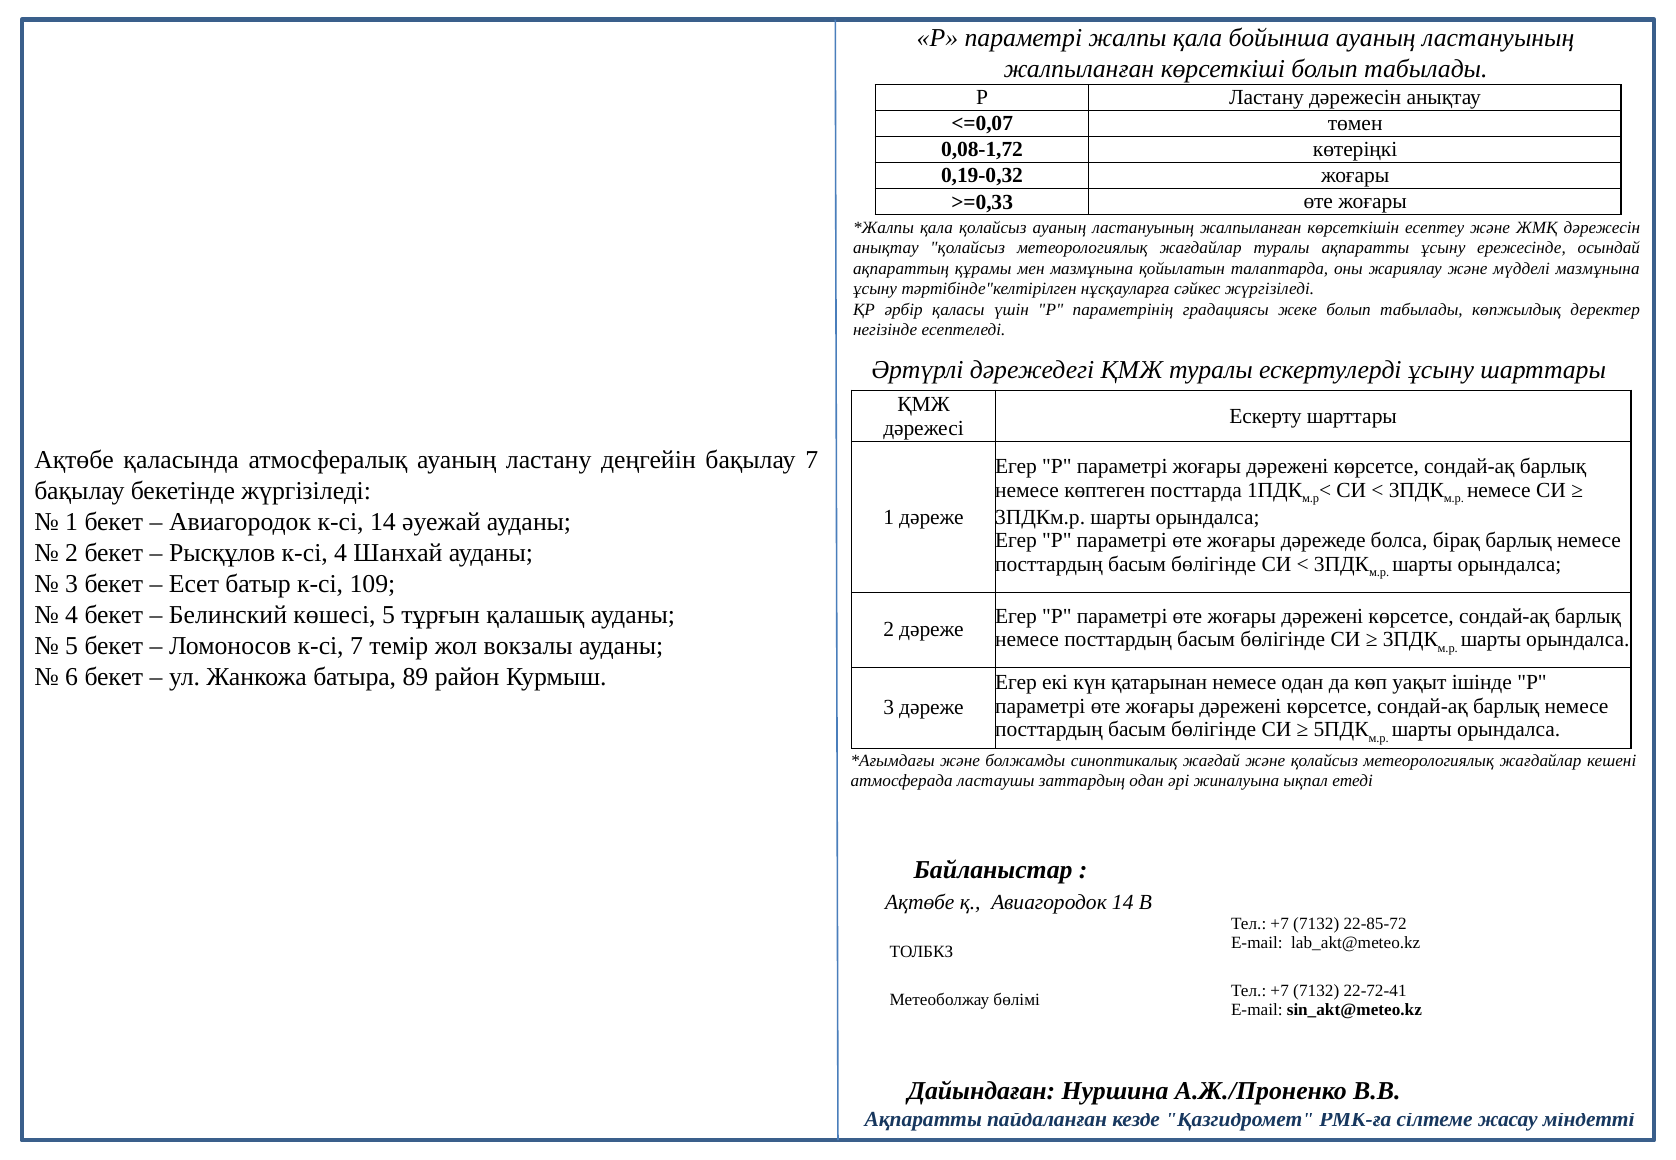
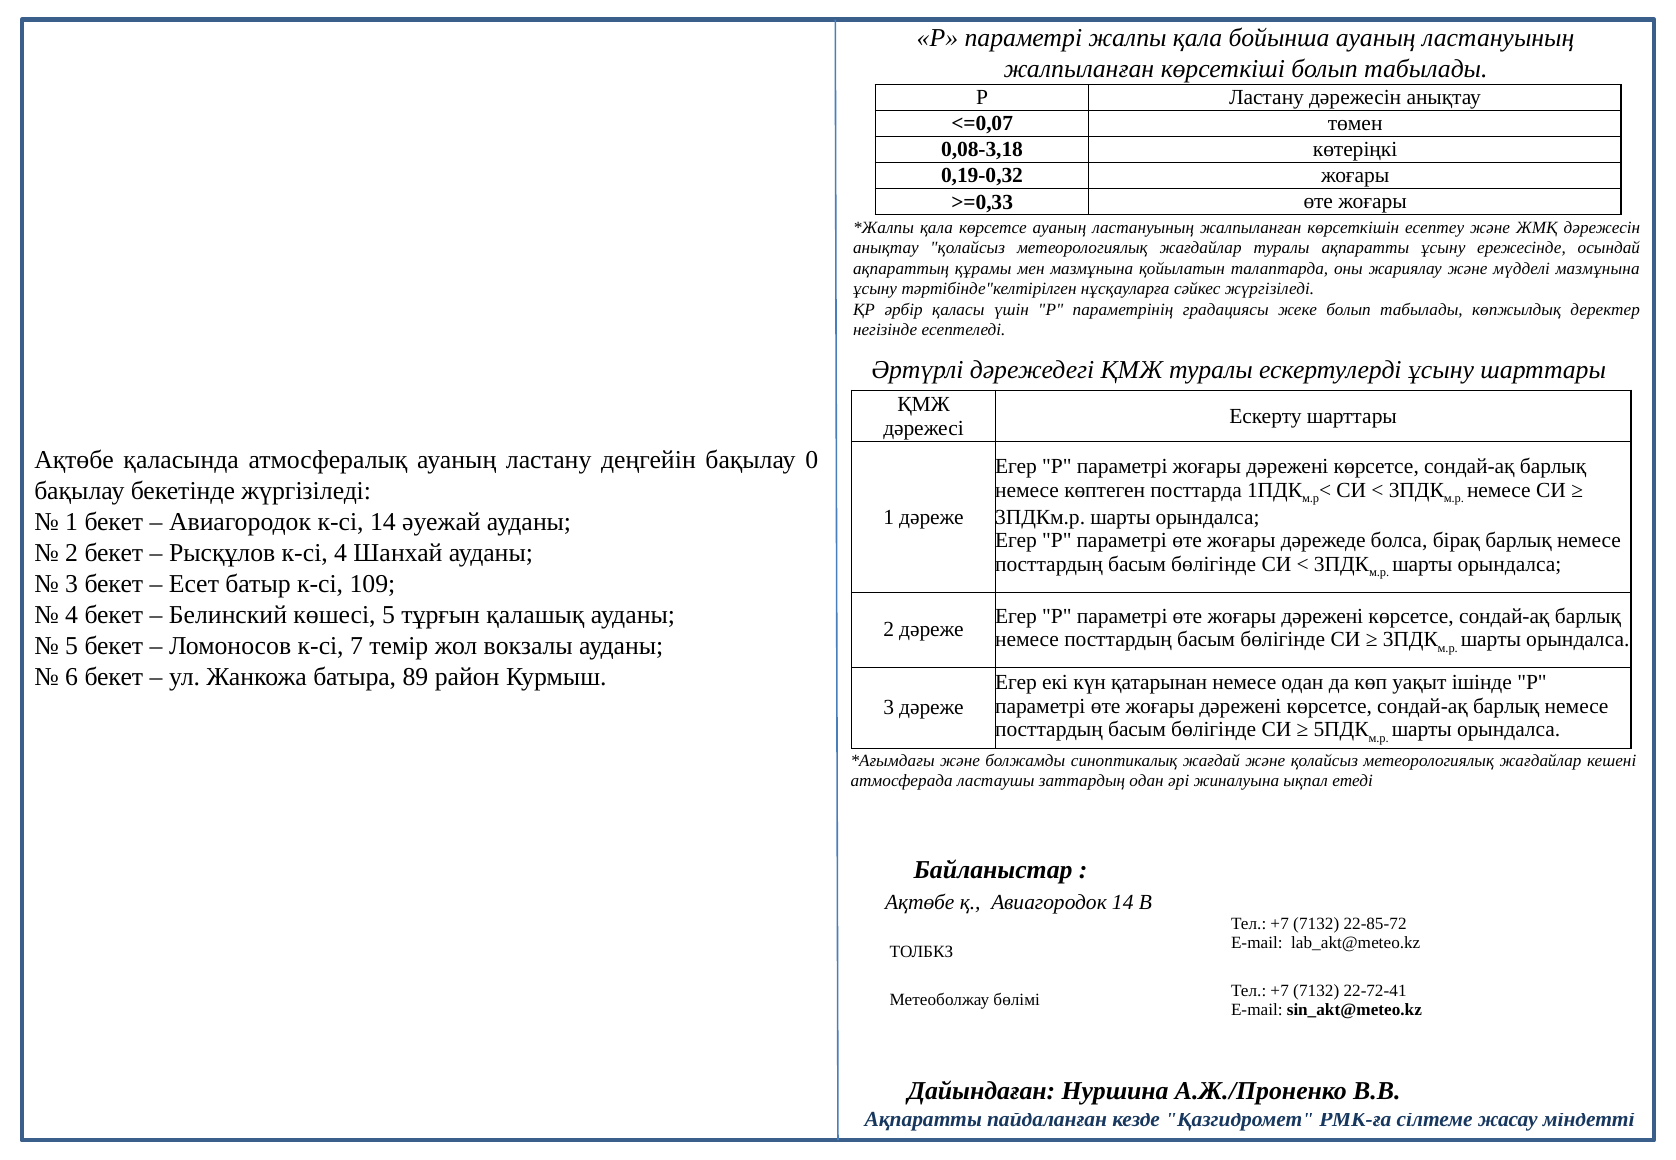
0,08-1,72: 0,08-1,72 -> 0,08-3,18
қала қолайсыз: қолайсыз -> көрсетсе
бақылау 7: 7 -> 0
